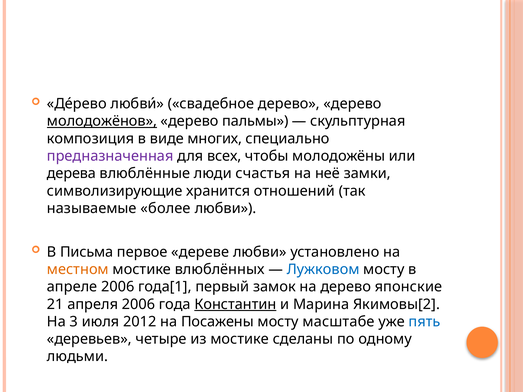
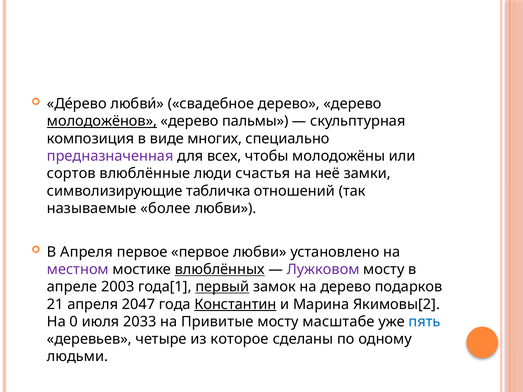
дерева: дерева -> сортов
хранится: хранится -> табличка
В Письма: Письма -> Апреля
первое дереве: дереве -> первое
местном colour: orange -> purple
влюблённых underline: none -> present
Лужковом colour: blue -> purple
апреле 2006: 2006 -> 2003
первый underline: none -> present
японские: японские -> подарков
апреля 2006: 2006 -> 2047
3: 3 -> 0
2012: 2012 -> 2033
Посажены: Посажены -> Привитые
из мостике: мостике -> которое
